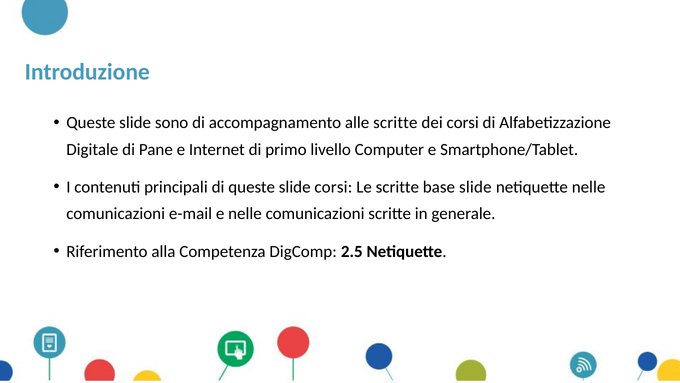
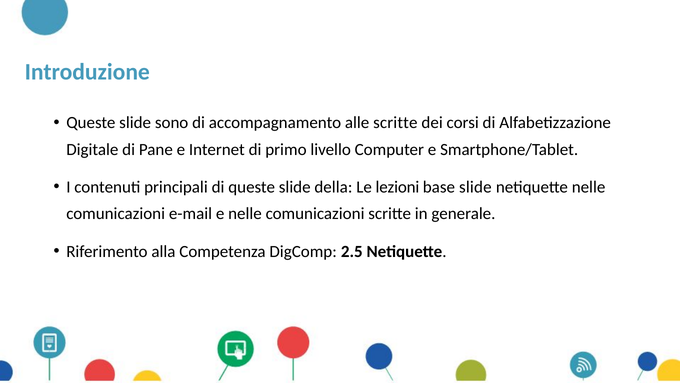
slide corsi: corsi -> della
Le scritte: scritte -> lezioni
